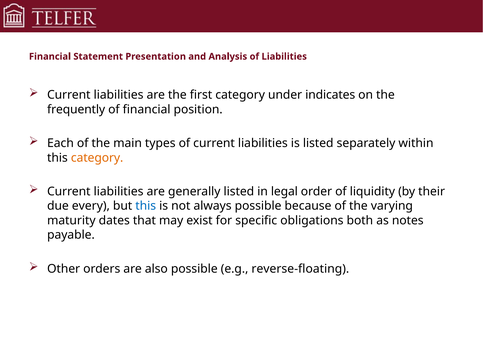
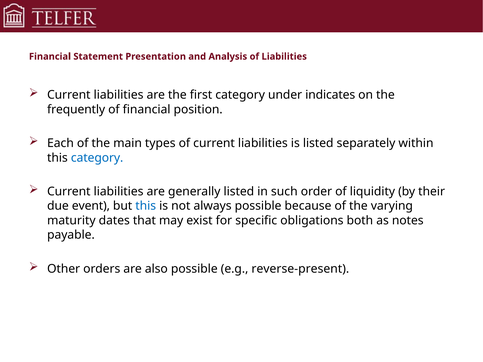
category at (97, 158) colour: orange -> blue
legal: legal -> such
every: every -> event
reverse-floating: reverse-floating -> reverse-present
